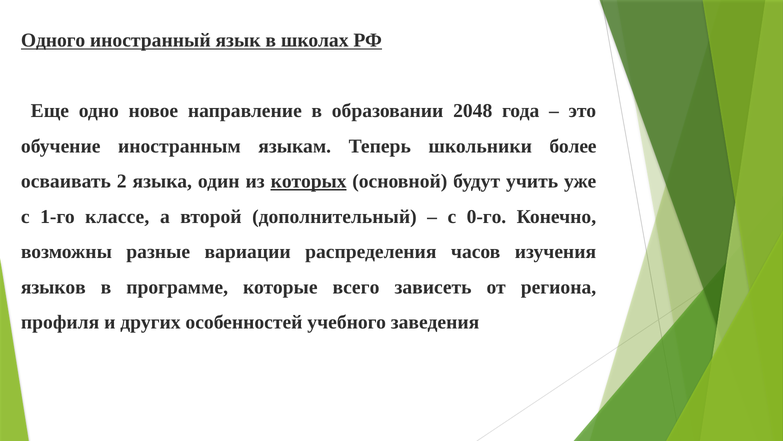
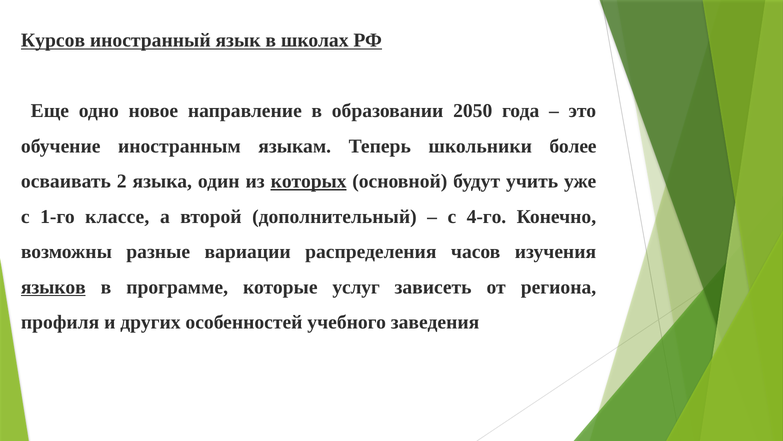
Одного: Одного -> Курсов
2048: 2048 -> 2050
0-го: 0-го -> 4-го
языков underline: none -> present
всего: всего -> услуг
